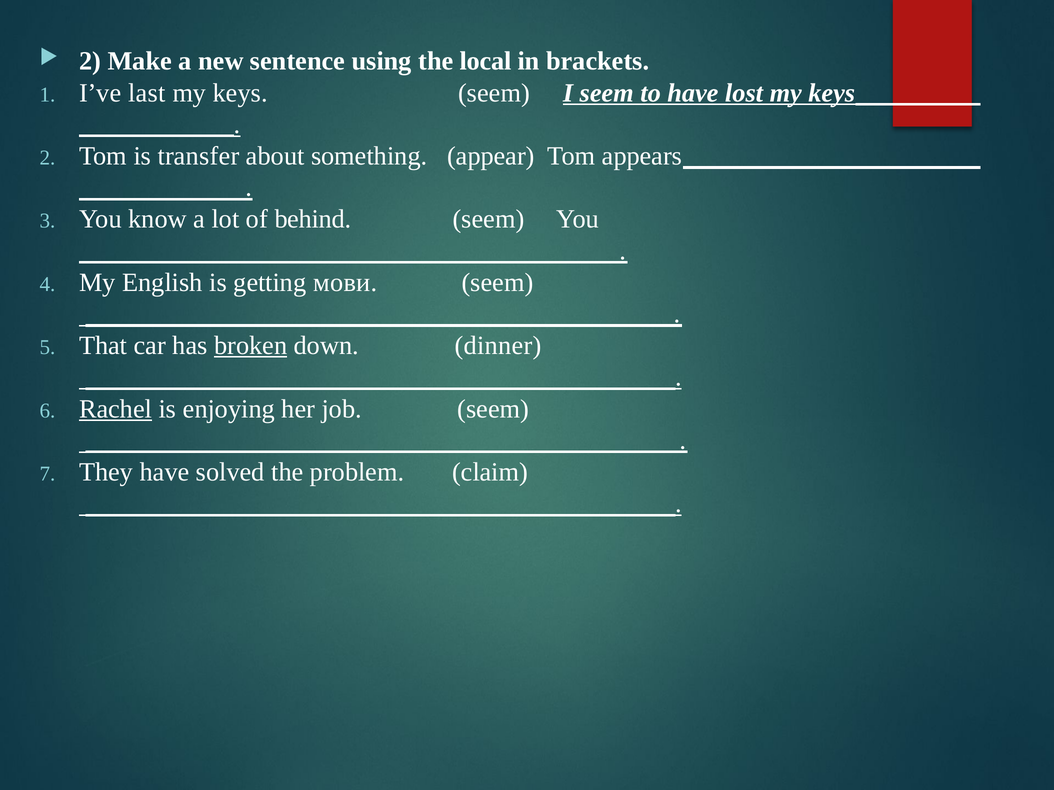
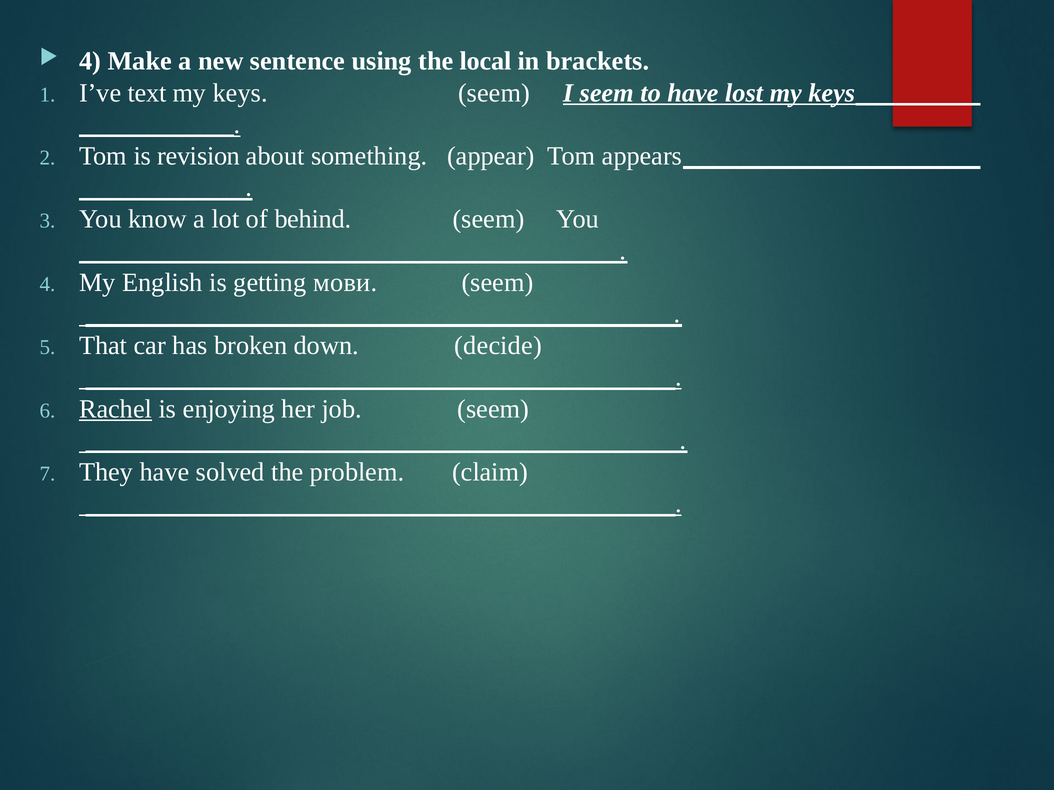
2 at (90, 61): 2 -> 4
last: last -> text
transfer: transfer -> revision
broken underline: present -> none
dinner: dinner -> decide
